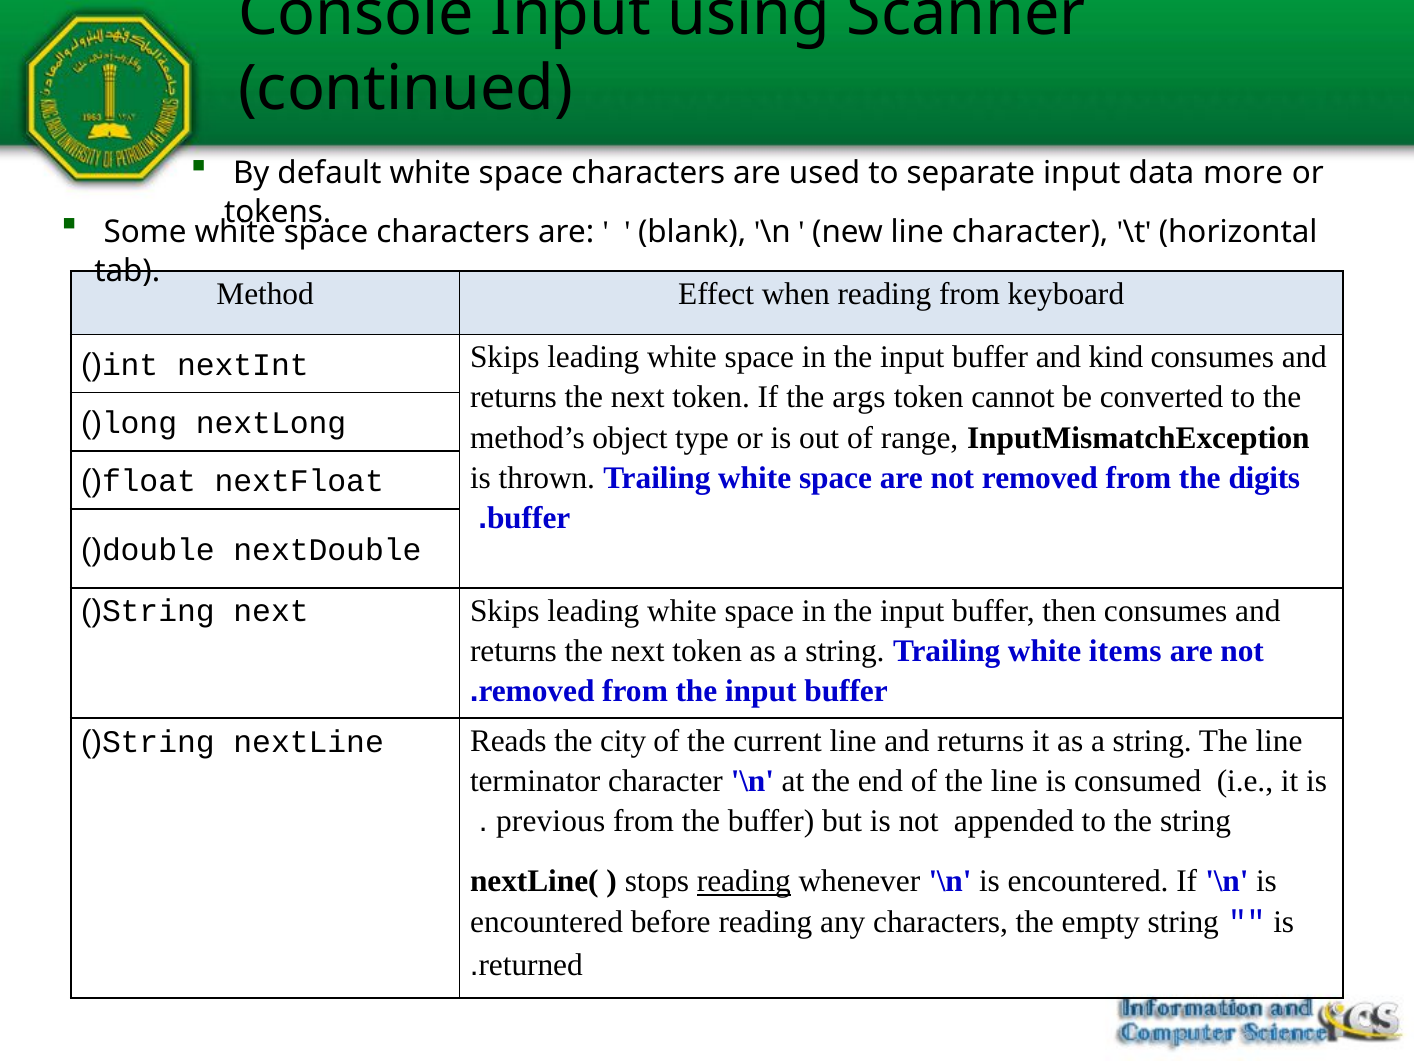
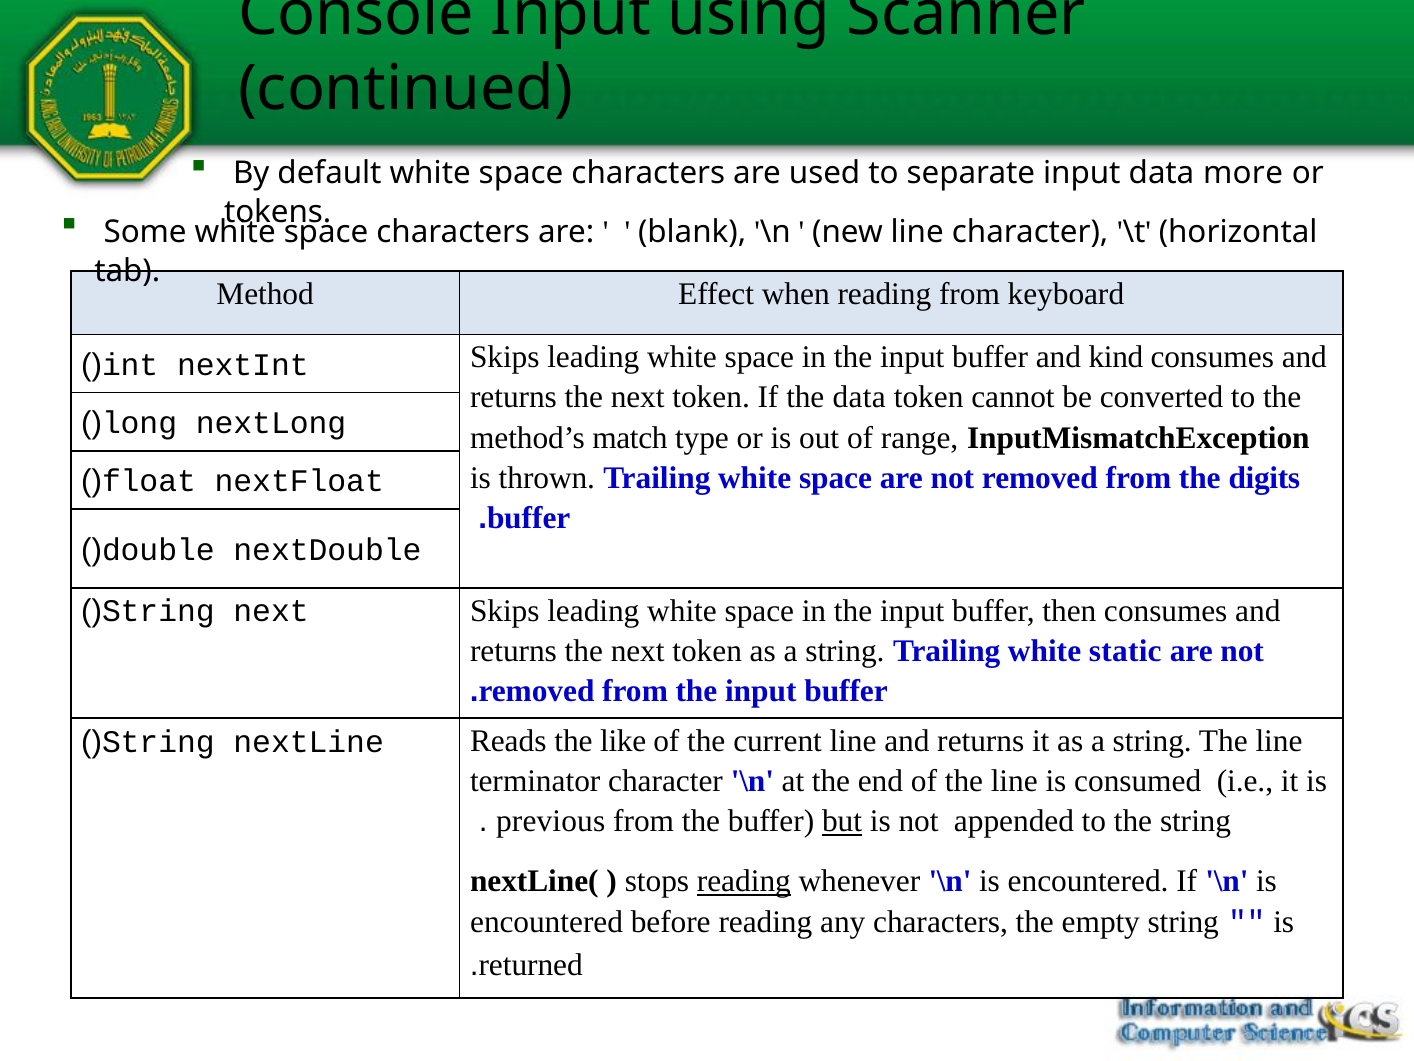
the args: args -> data
object: object -> match
items: items -> static
city: city -> like
but underline: none -> present
